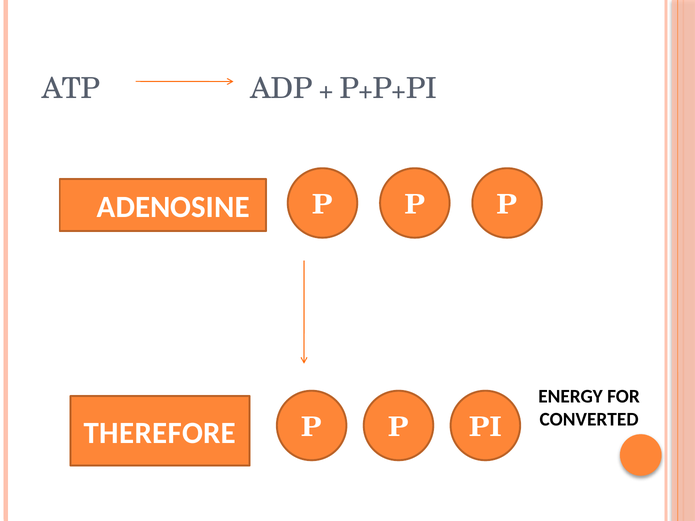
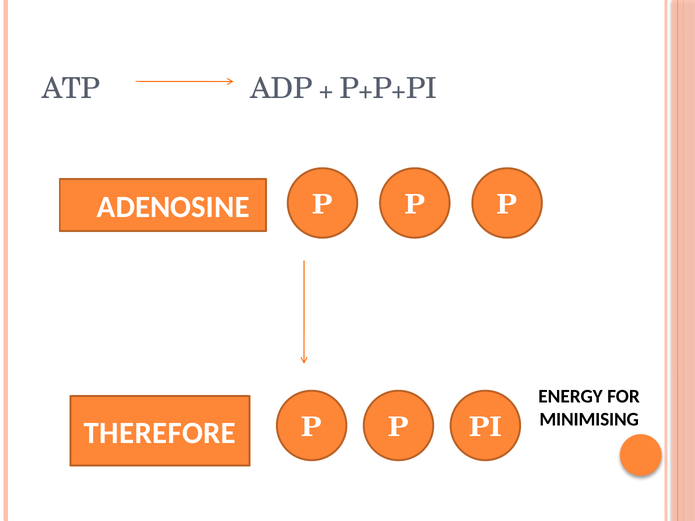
CONVERTED: CONVERTED -> MINIMISING
